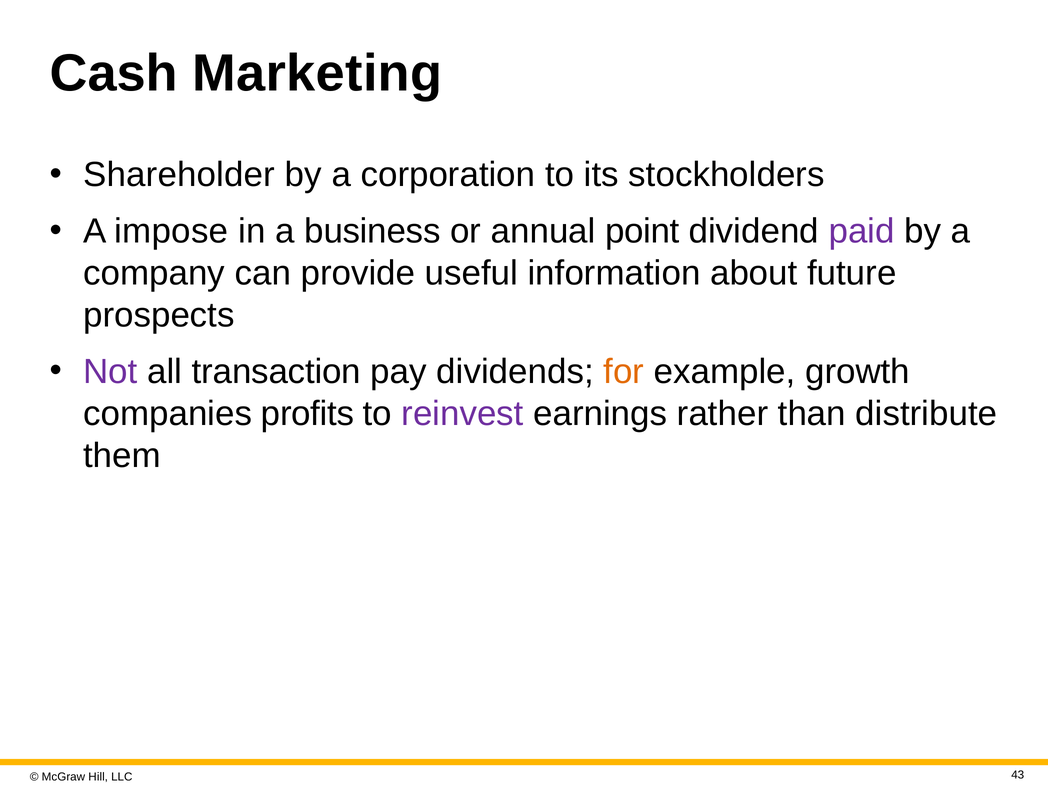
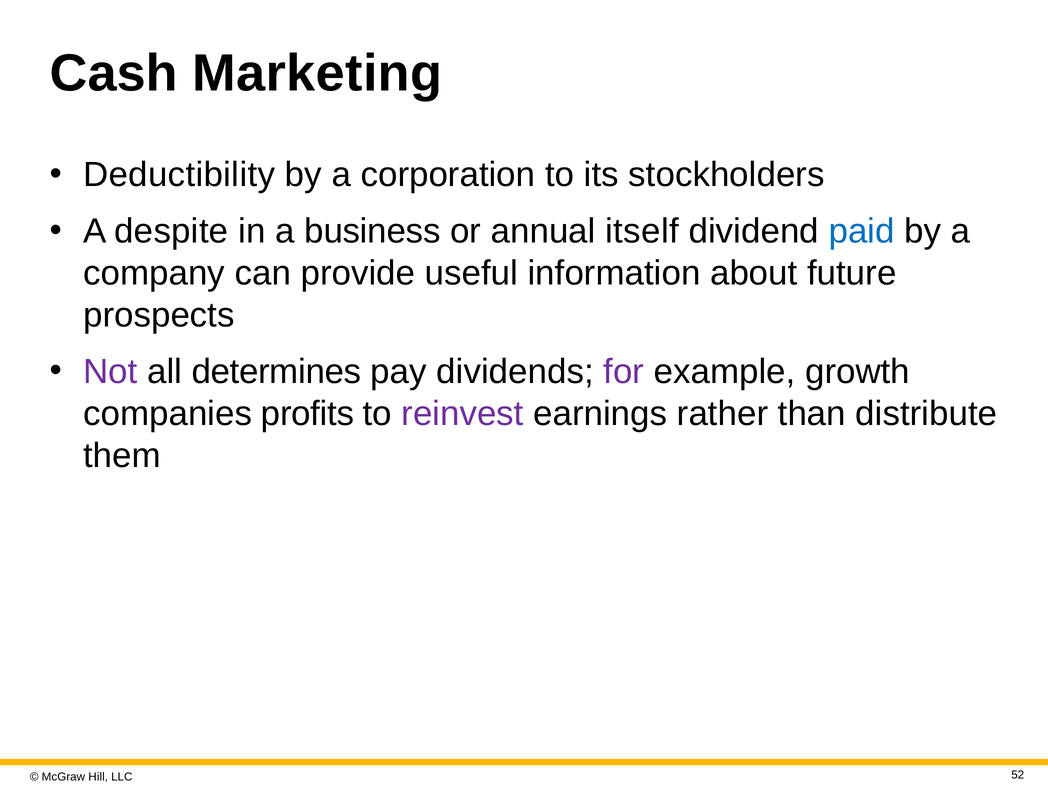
Shareholder: Shareholder -> Deductibility
impose: impose -> despite
point: point -> itself
paid colour: purple -> blue
transaction: transaction -> determines
for colour: orange -> purple
43: 43 -> 52
